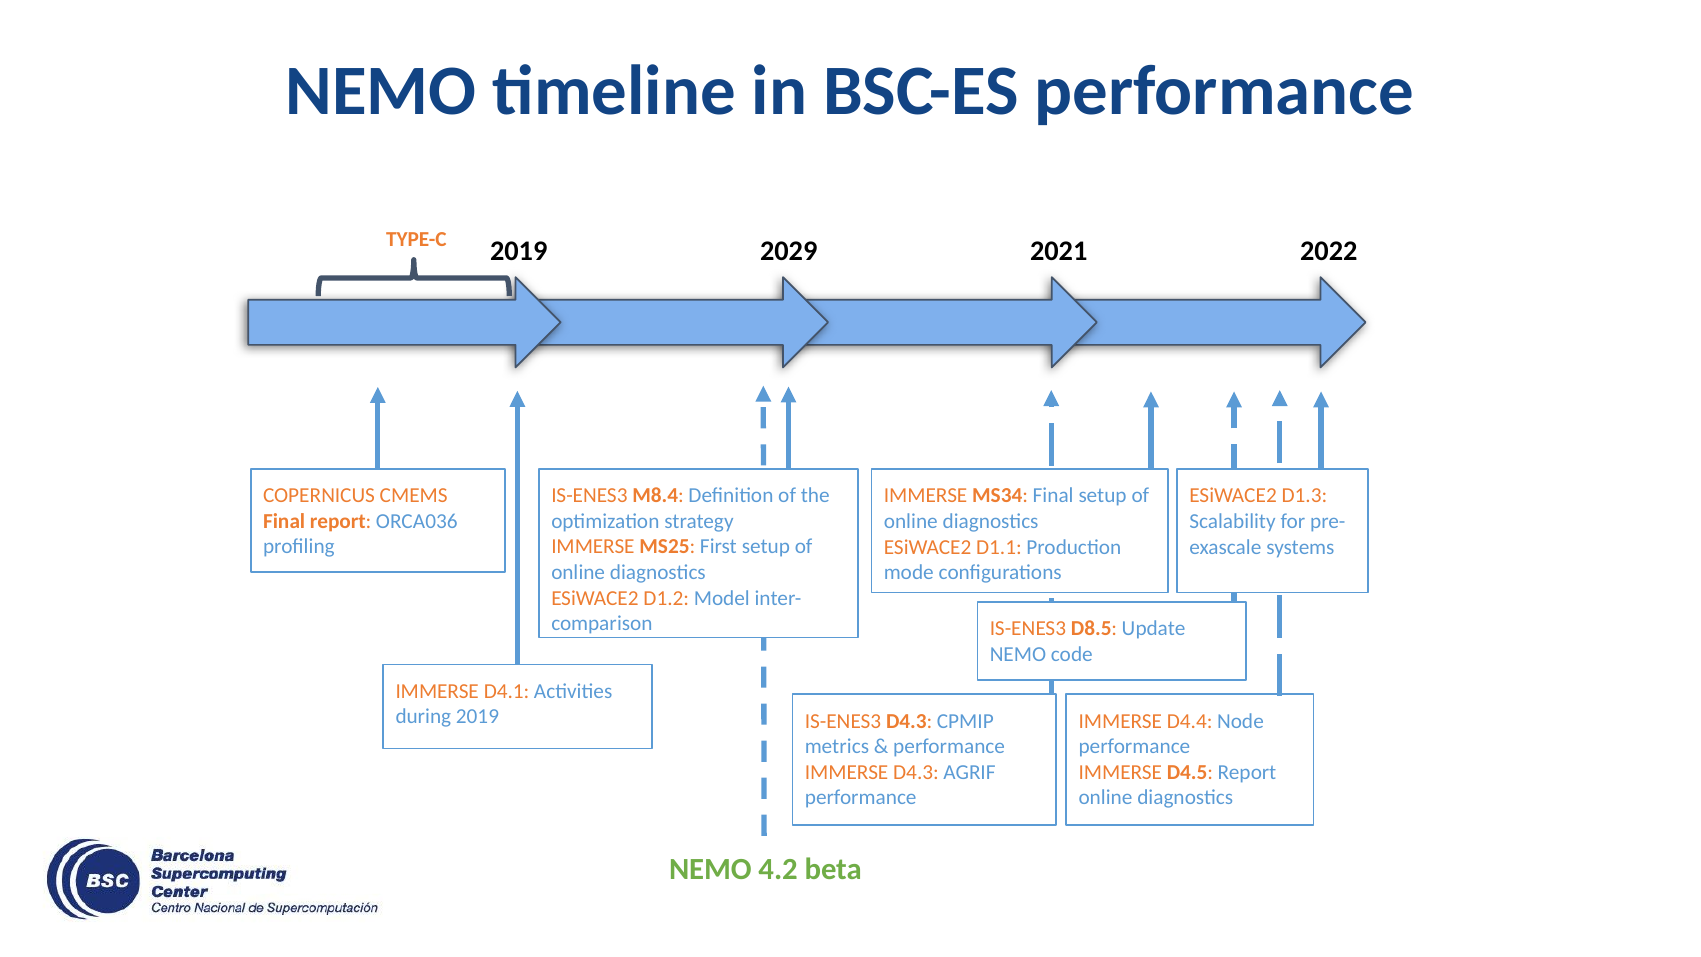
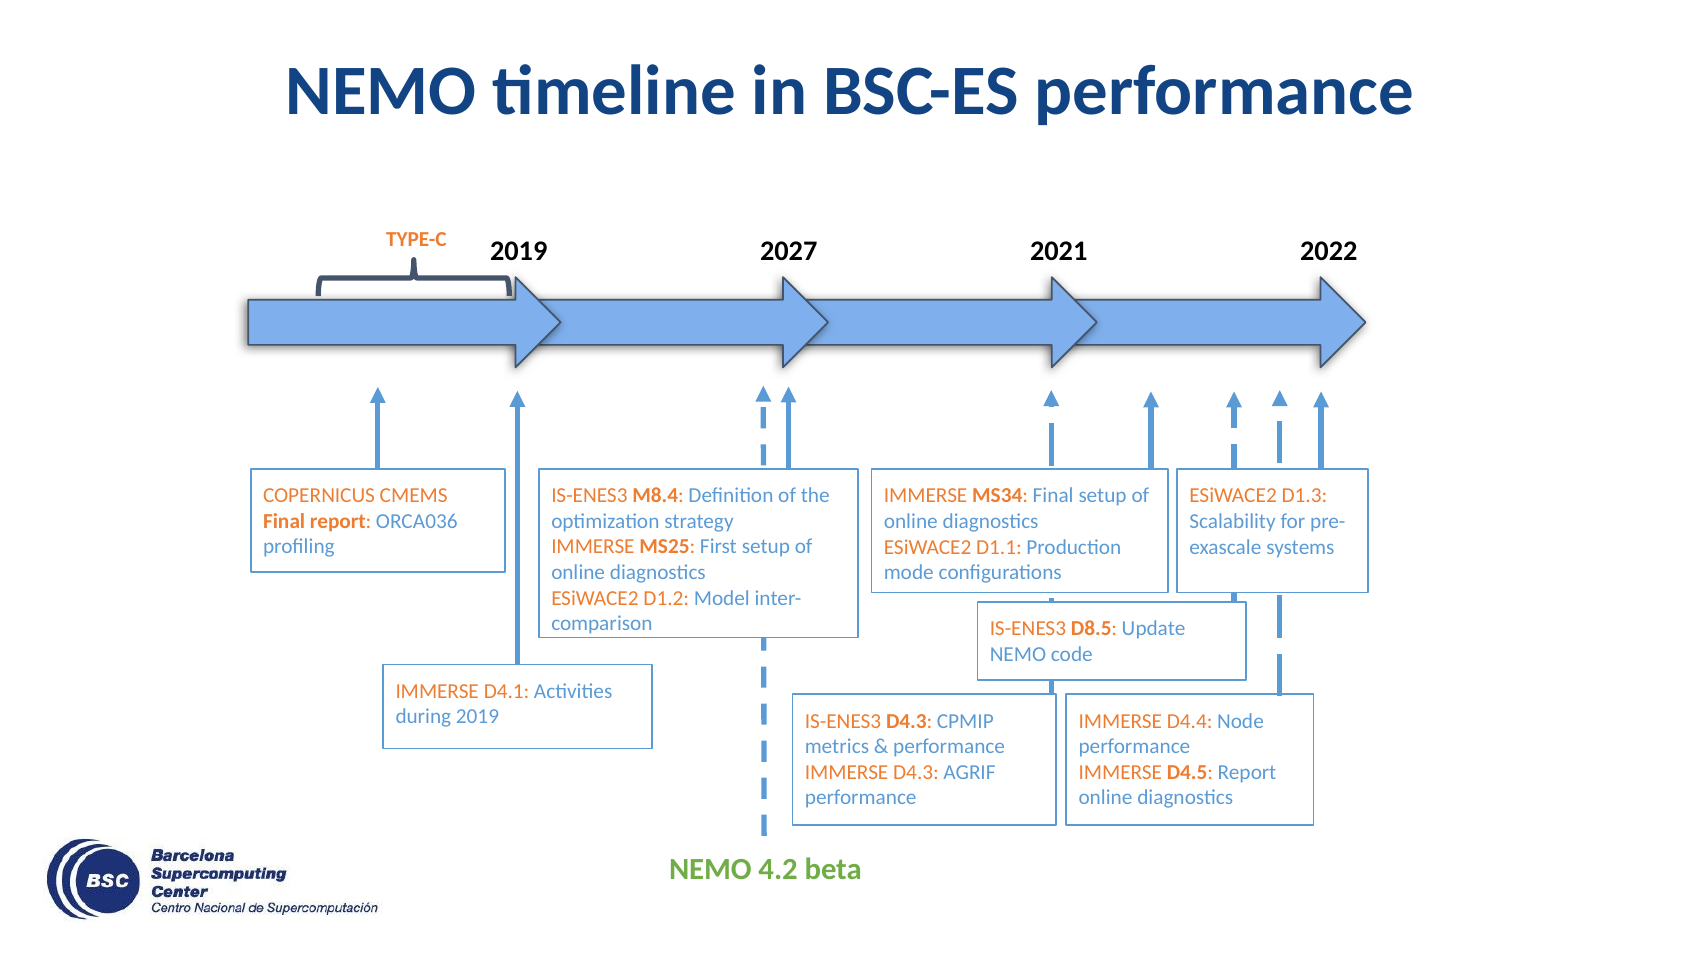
2029: 2029 -> 2027
